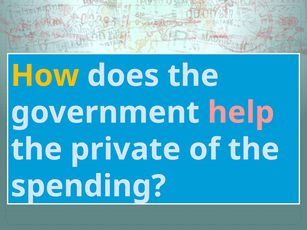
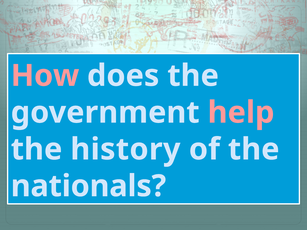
How colour: yellow -> pink
private: private -> history
spending: spending -> nationals
